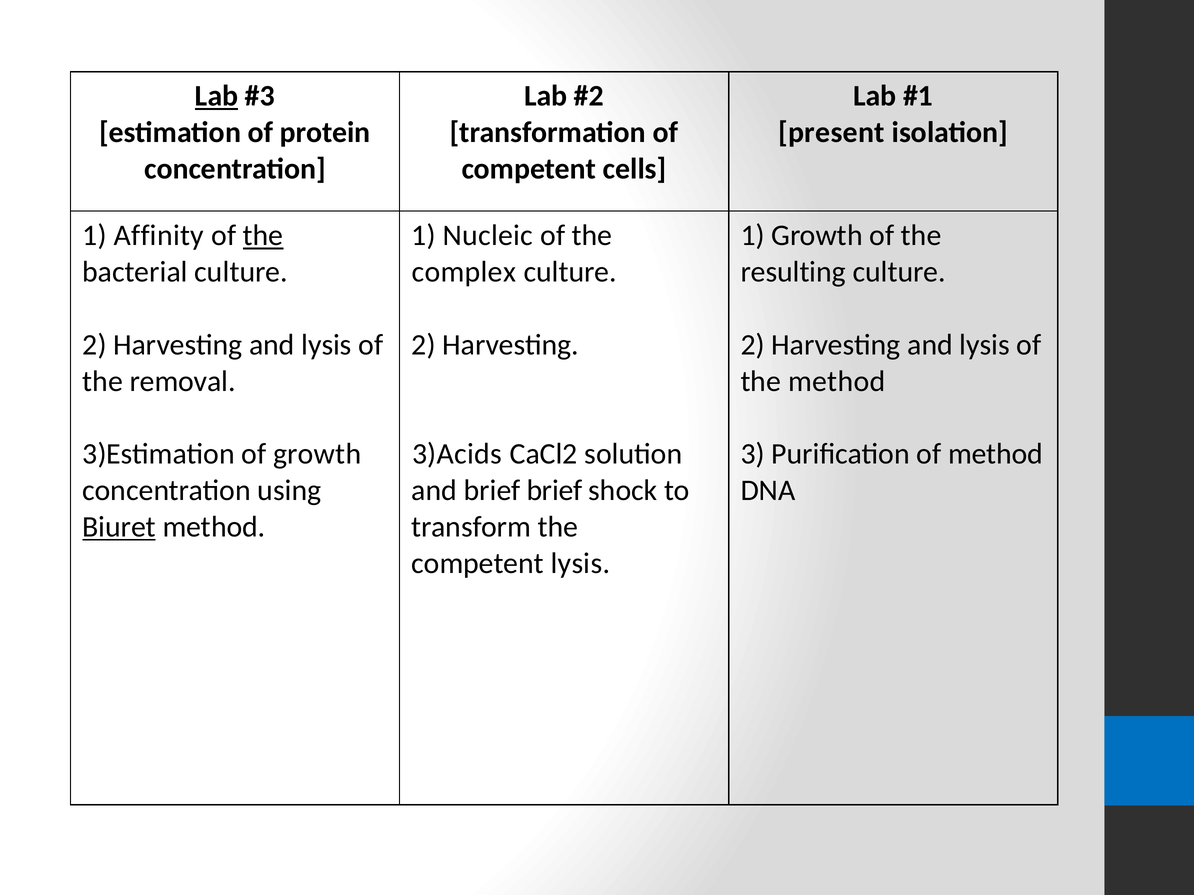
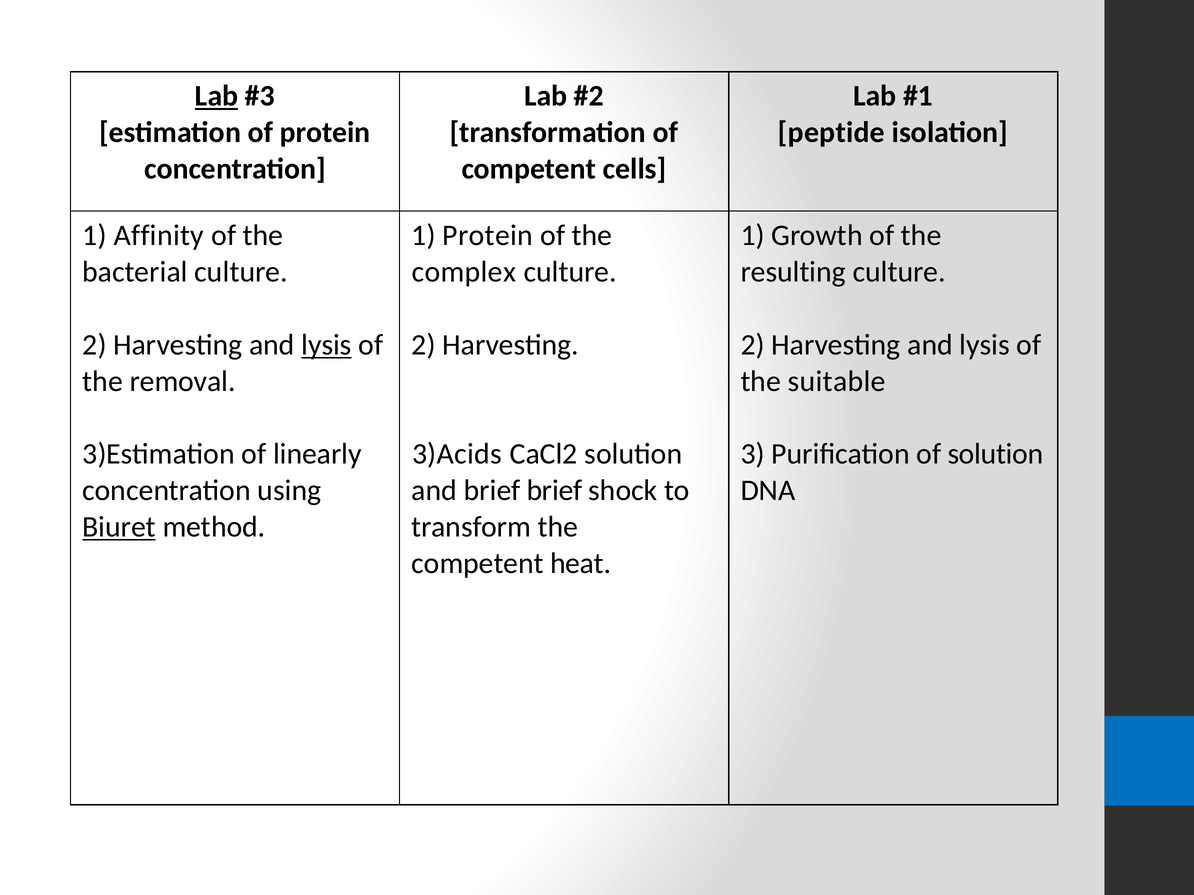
present: present -> peptide
the at (263, 236) underline: present -> none
1 Nucleic: Nucleic -> Protein
lysis at (326, 345) underline: none -> present
the method: method -> suitable
of growth: growth -> linearly
of method: method -> solution
competent lysis: lysis -> heat
